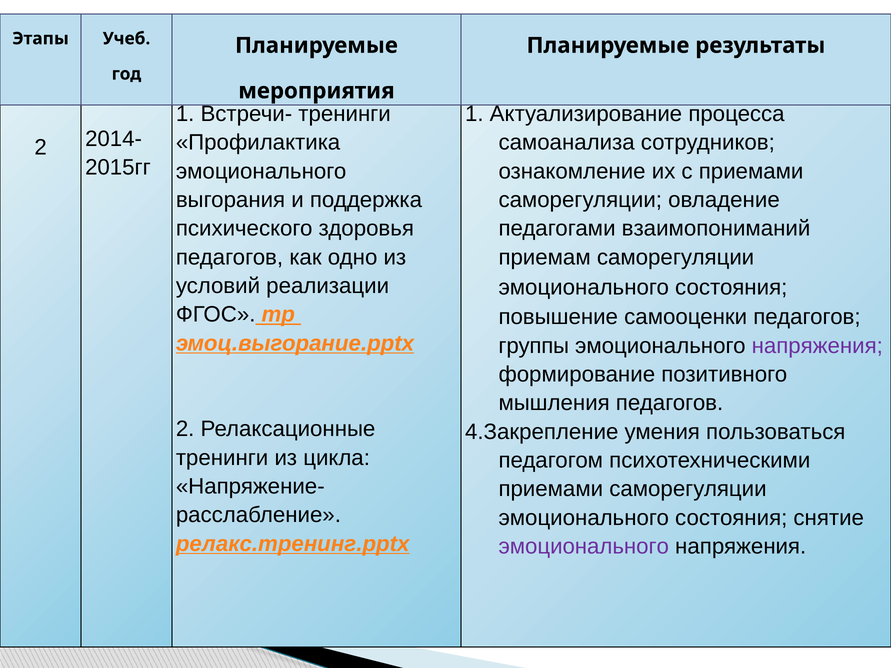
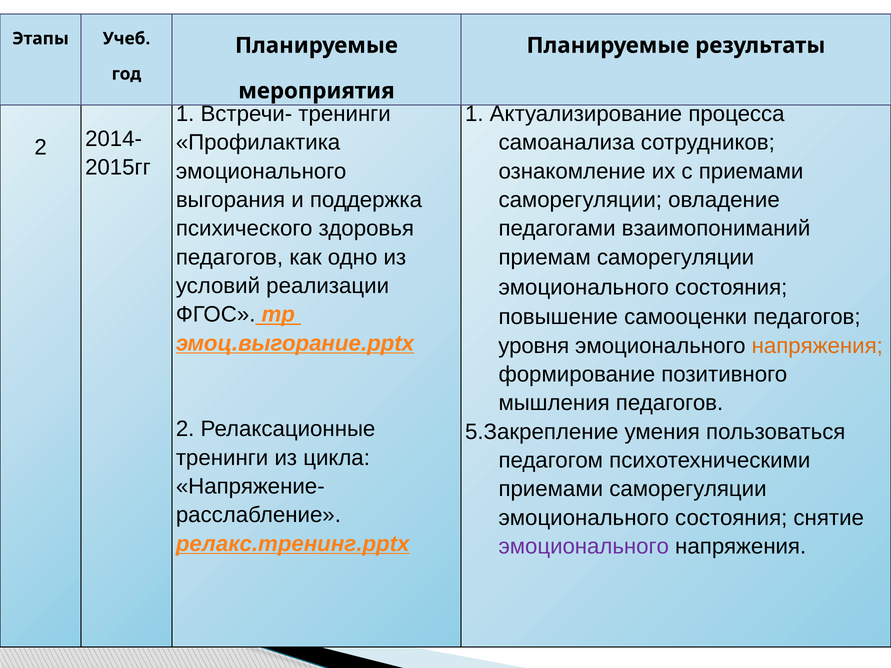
группы: группы -> уровня
напряжения at (817, 346) colour: purple -> orange
4.Закрепление: 4.Закрепление -> 5.Закрепление
